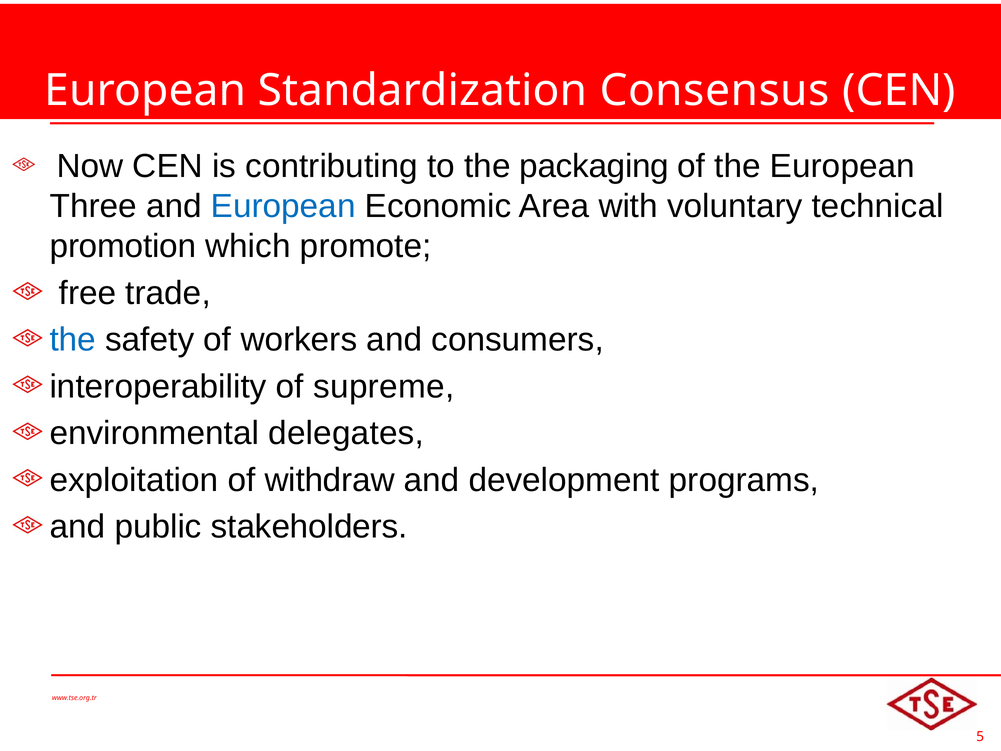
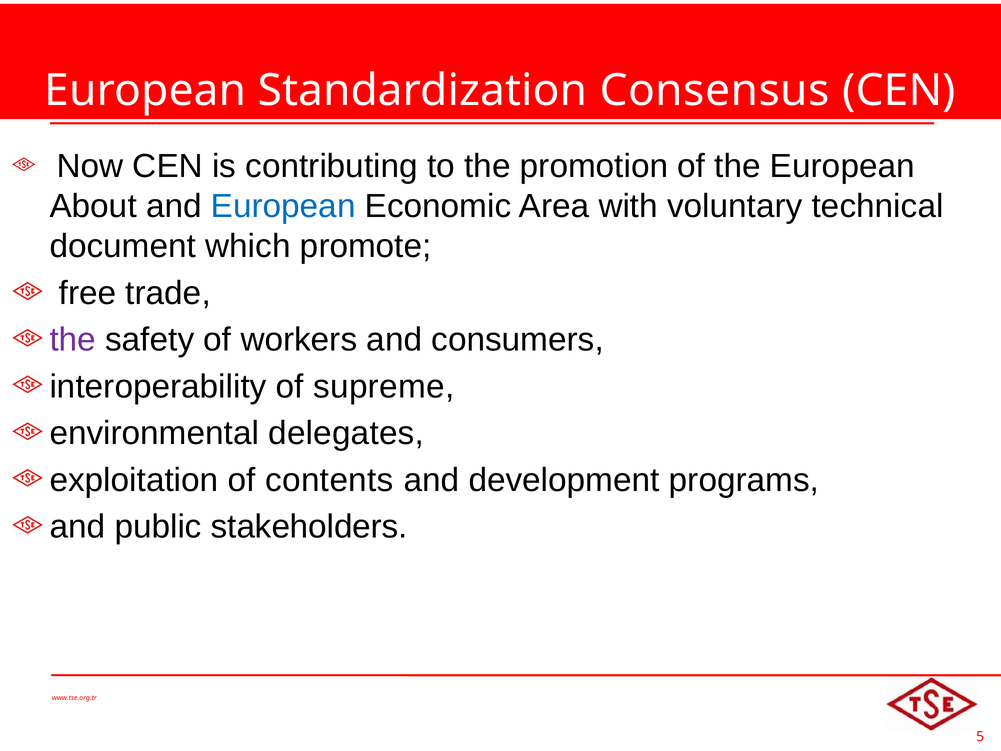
packaging: packaging -> promotion
Three: Three -> About
promotion: promotion -> document
the at (73, 340) colour: blue -> purple
withdraw: withdraw -> contents
